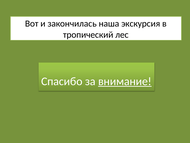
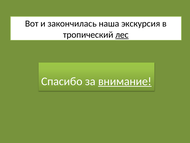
лес underline: none -> present
